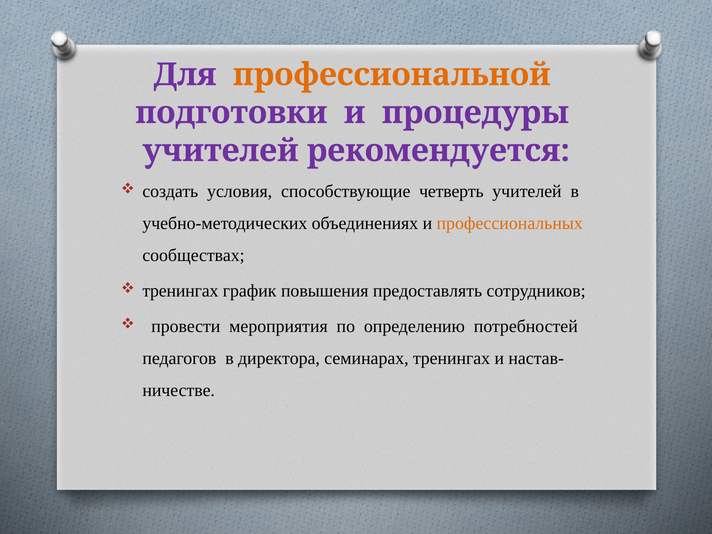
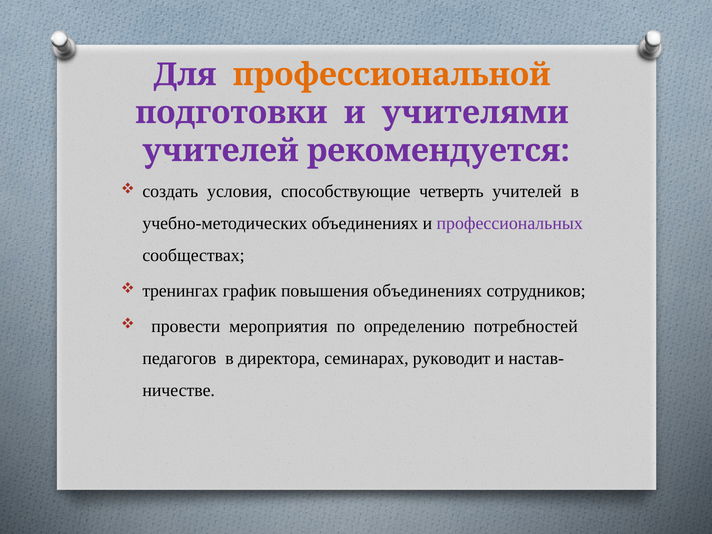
процедуры: процедуры -> учителями
профессиональных colour: orange -> purple
повышения предоставлять: предоставлять -> объединениях
семинарах тренингах: тренингах -> руководит
